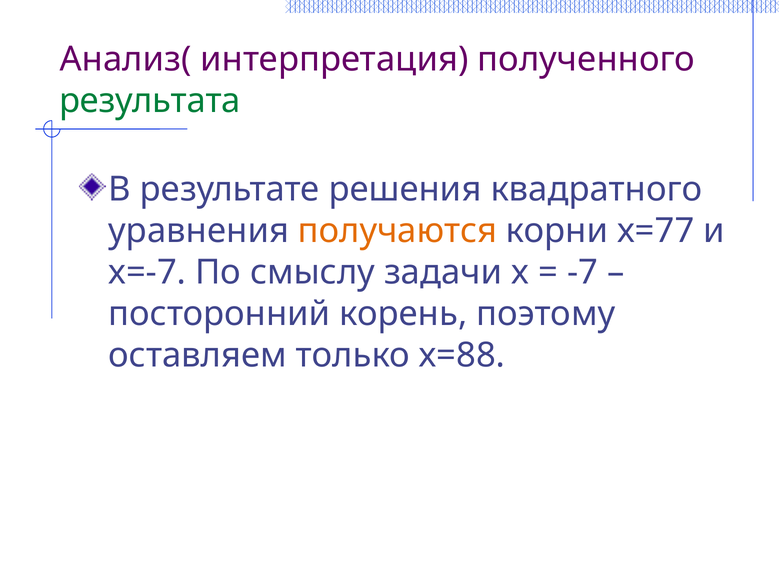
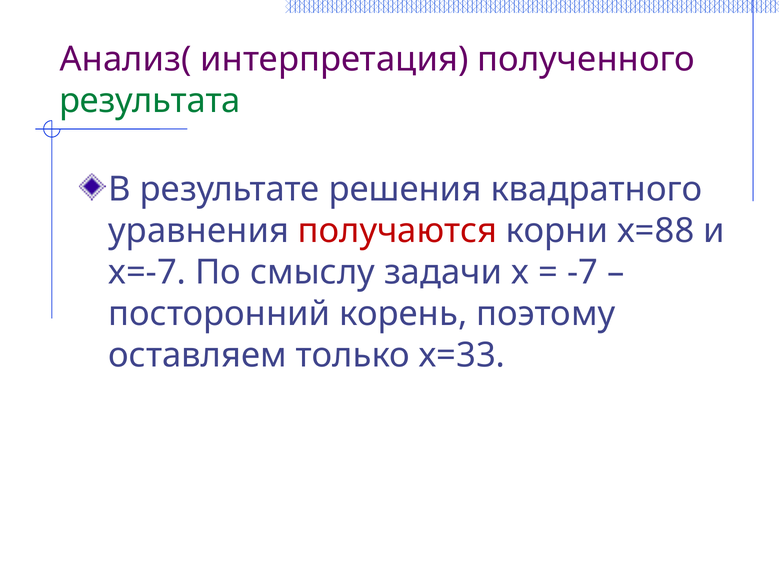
получаются colour: orange -> red
х=77: х=77 -> х=88
х=88: х=88 -> х=33
